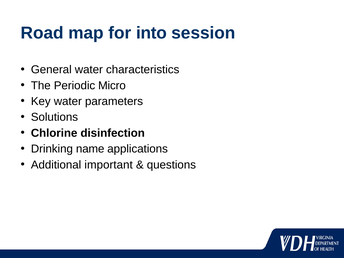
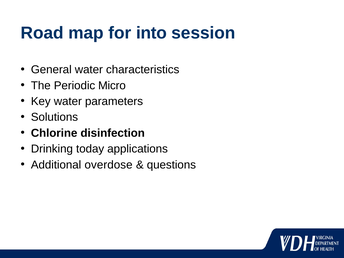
name: name -> today
important: important -> overdose
